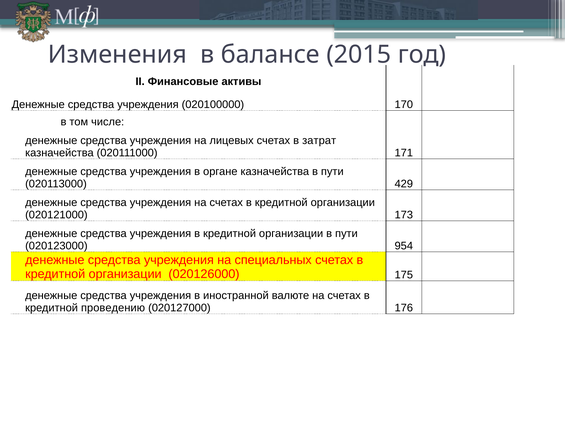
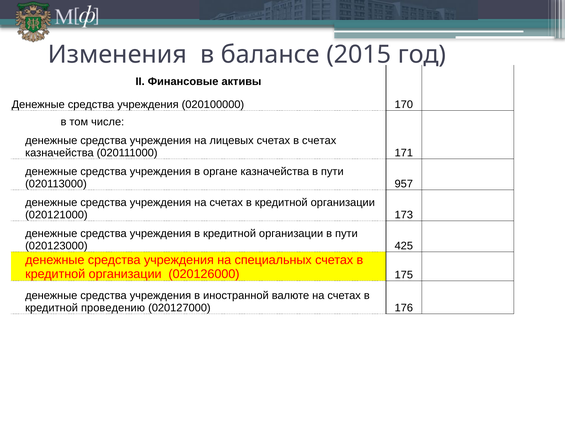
в затрат: затрат -> счетах
429: 429 -> 957
954: 954 -> 425
